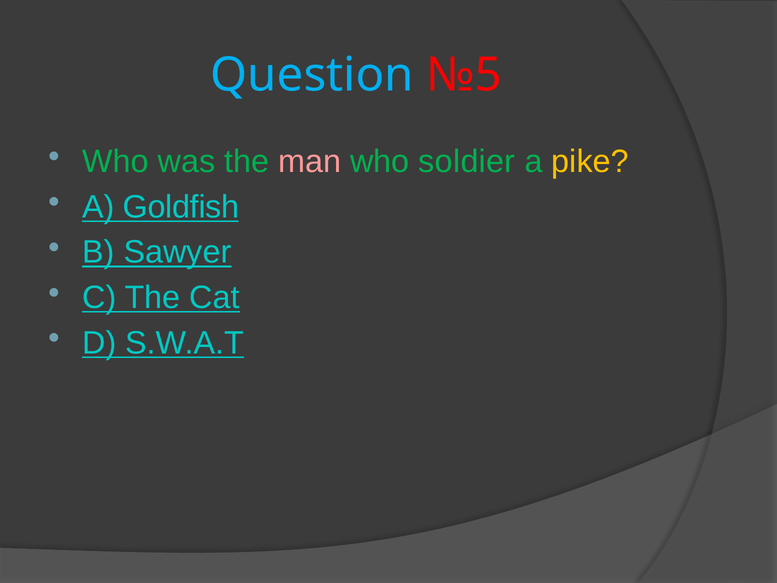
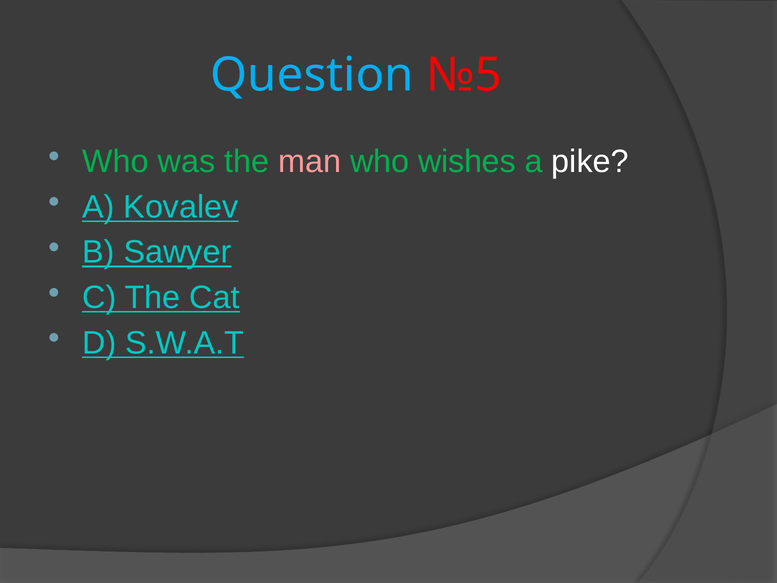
soldier: soldier -> wishes
pike colour: yellow -> white
Goldfish: Goldfish -> Kovalev
